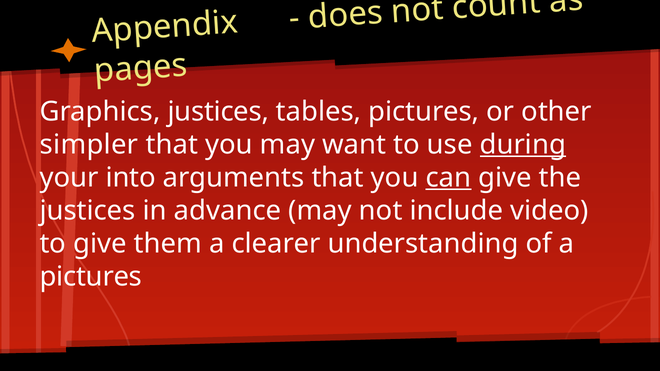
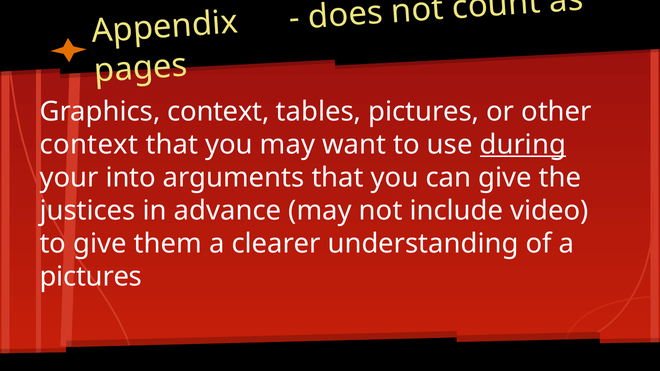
Graphics justices: justices -> context
simpler at (89, 145): simpler -> context
can underline: present -> none
